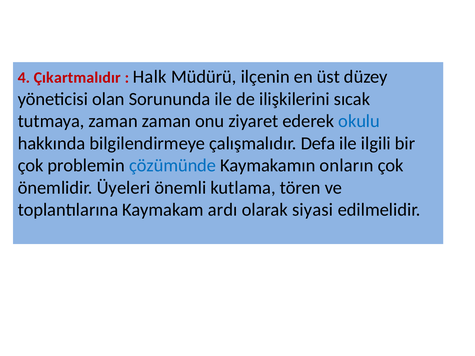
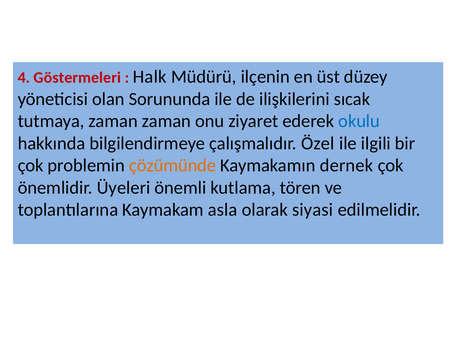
Çıkartmalıdır: Çıkartmalıdır -> Göstermeleri
Defa: Defa -> Özel
çözümünde colour: blue -> orange
onların: onların -> dernek
ardı: ardı -> asla
